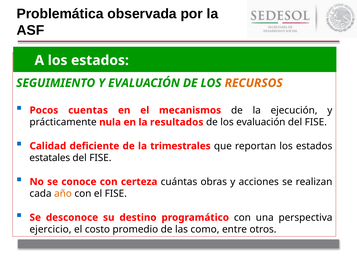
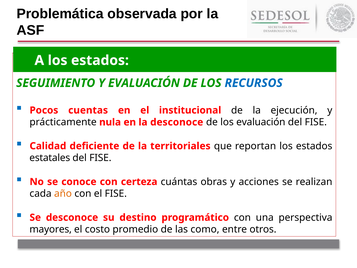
RECURSOS colour: orange -> blue
mecanismos: mecanismos -> institucional
la resultados: resultados -> desconoce
trimestrales: trimestrales -> territoriales
ejercicio: ejercicio -> mayores
